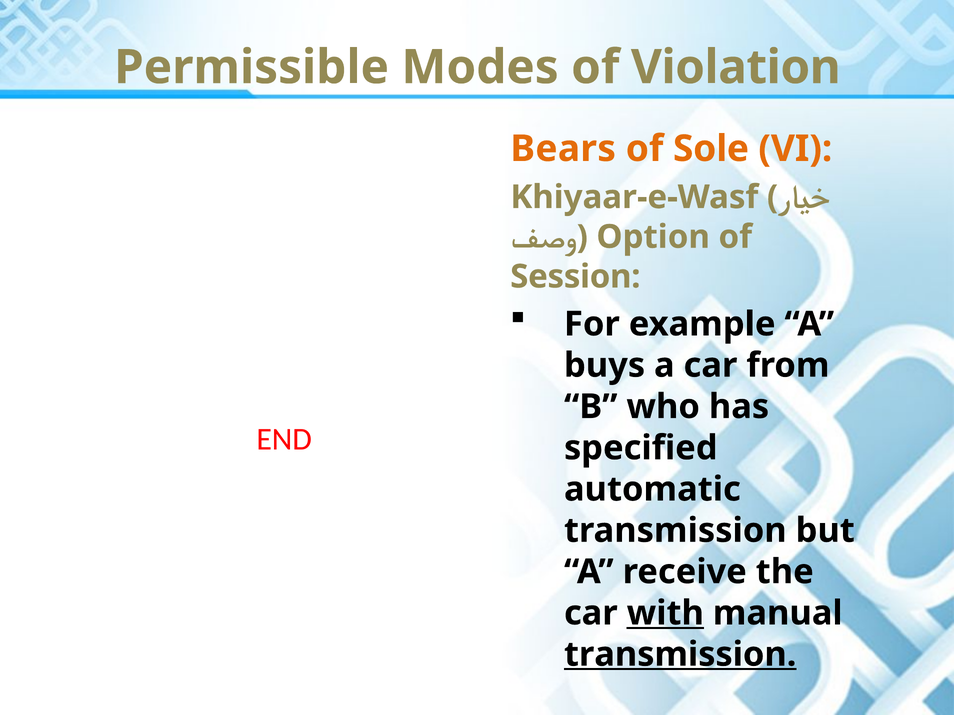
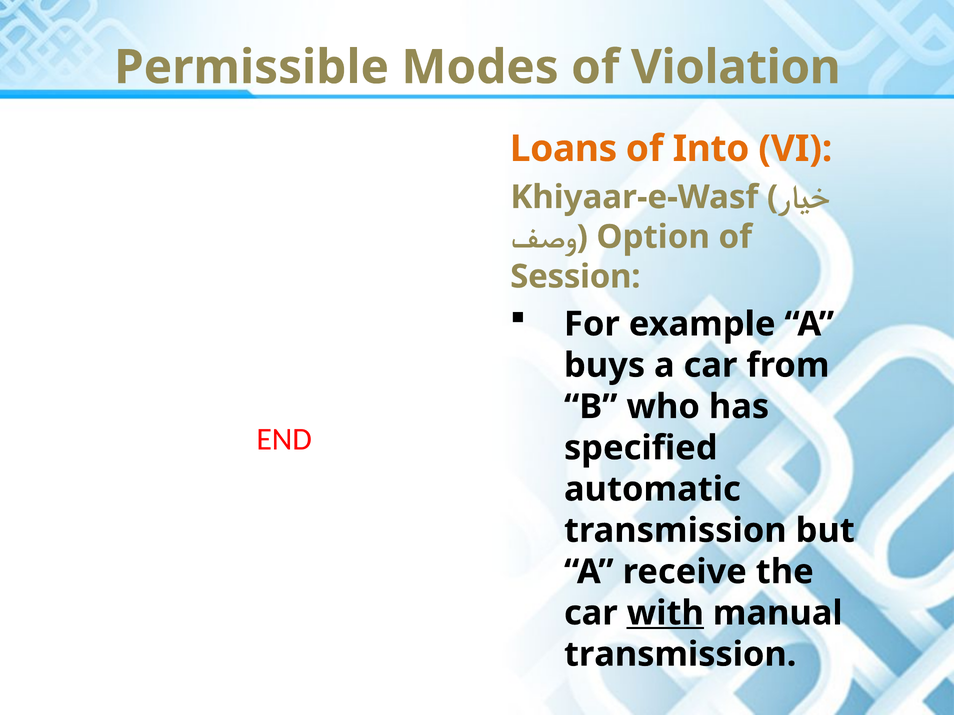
Bears: Bears -> Loans
Sole: Sole -> Into
transmission at (680, 655) underline: present -> none
